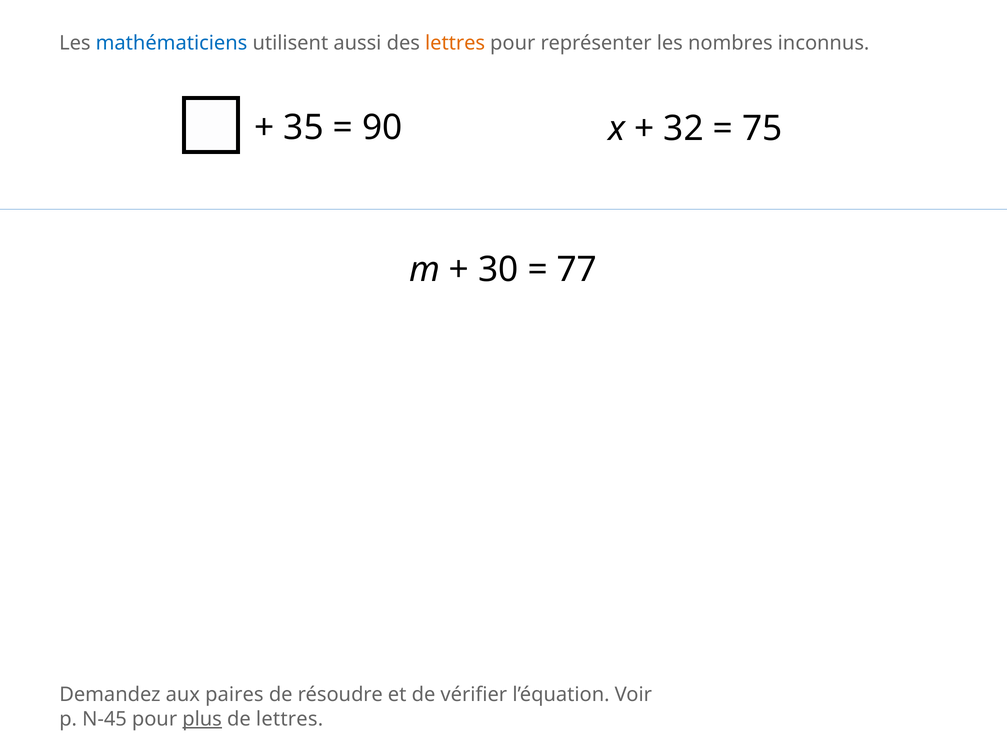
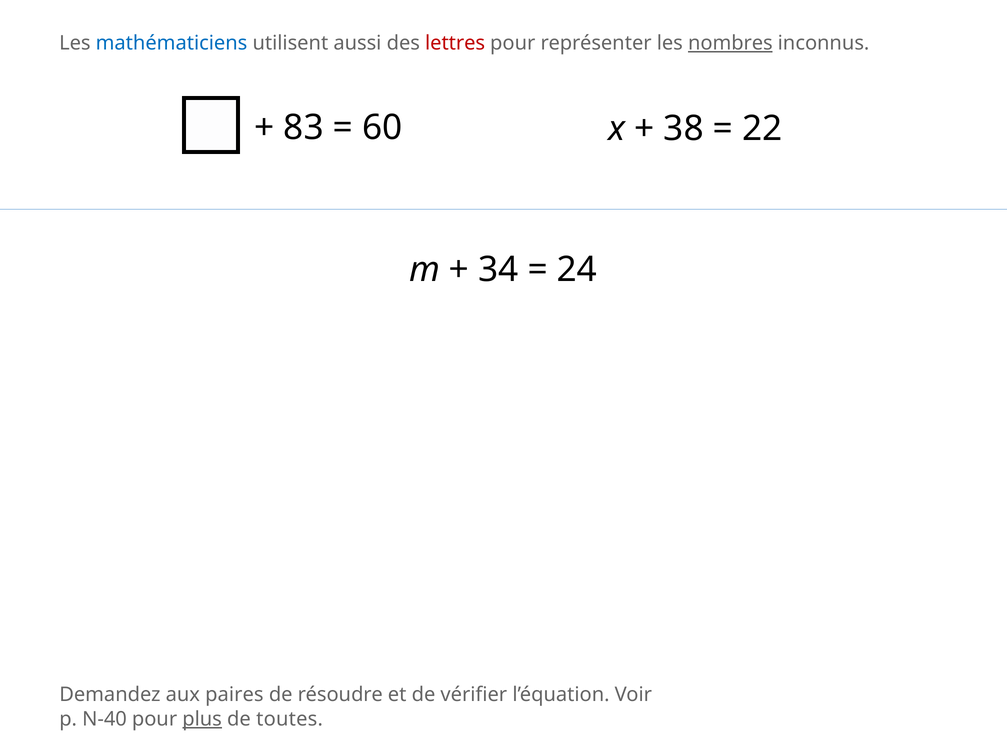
lettres at (455, 43) colour: orange -> red
nombres underline: none -> present
35: 35 -> 83
90: 90 -> 60
32: 32 -> 38
75: 75 -> 22
30: 30 -> 34
77: 77 -> 24
N-45: N-45 -> N-40
de lettres: lettres -> toutes
